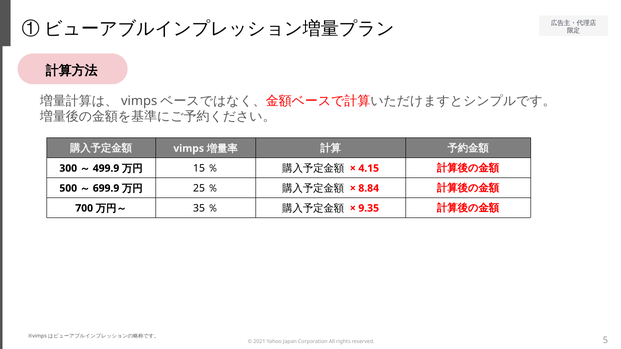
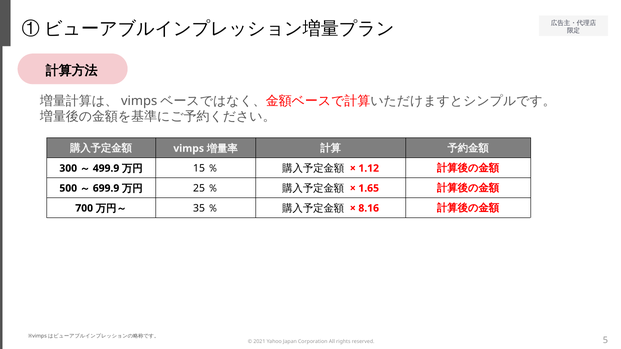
4.15: 4.15 -> 1.12
8.84: 8.84 -> 1.65
9.35: 9.35 -> 8.16
